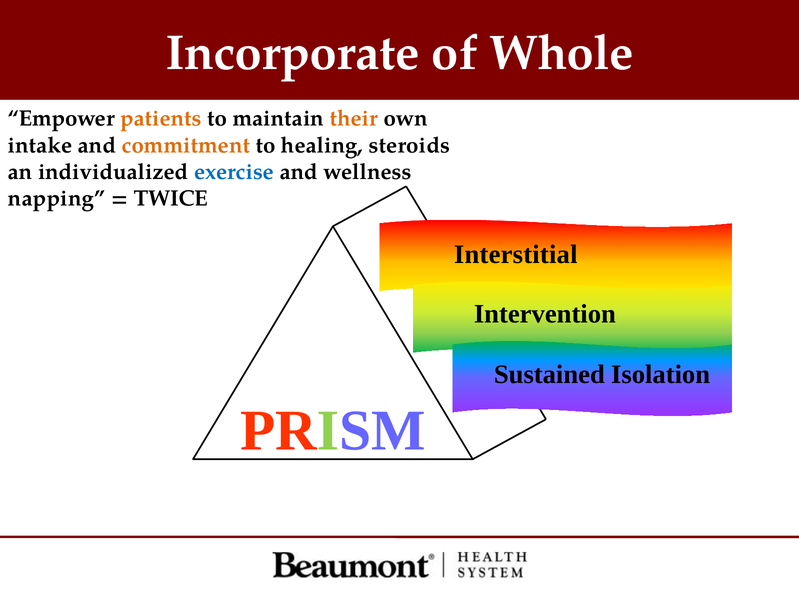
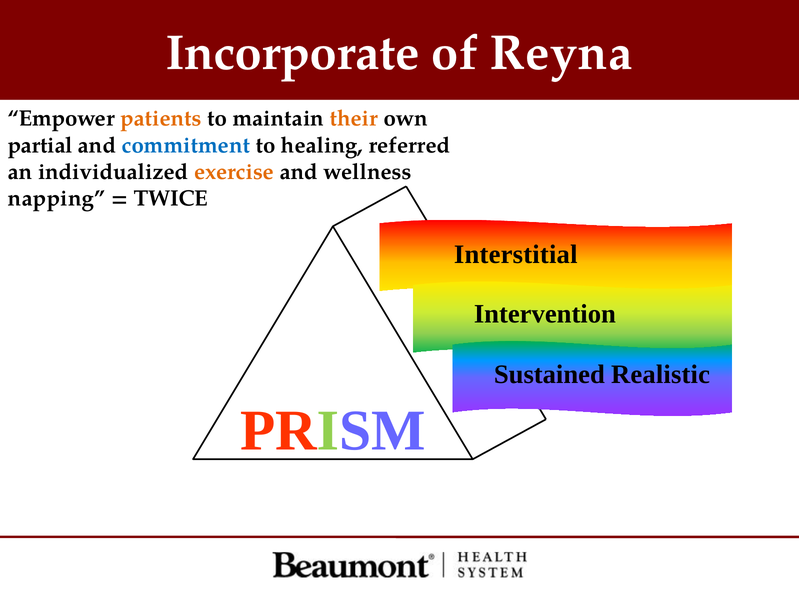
Whole: Whole -> Reyna
intake: intake -> partial
commitment colour: orange -> blue
steroids: steroids -> referred
exercise colour: blue -> orange
Isolation: Isolation -> Realistic
